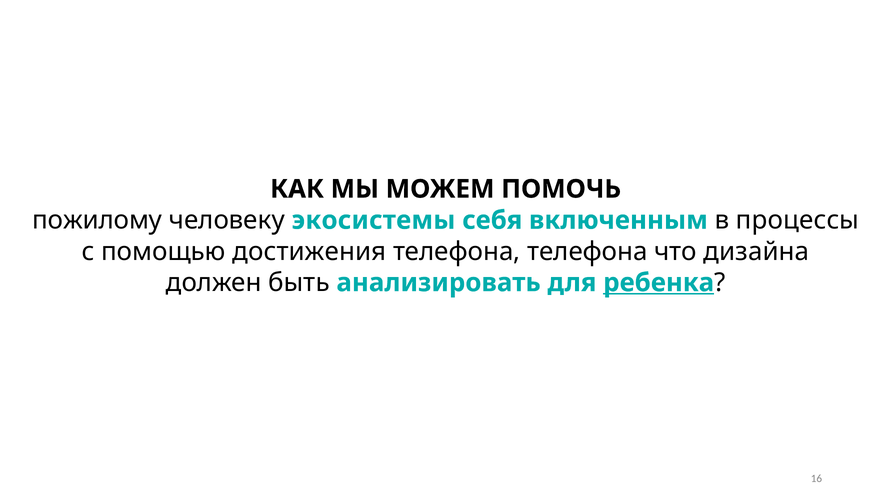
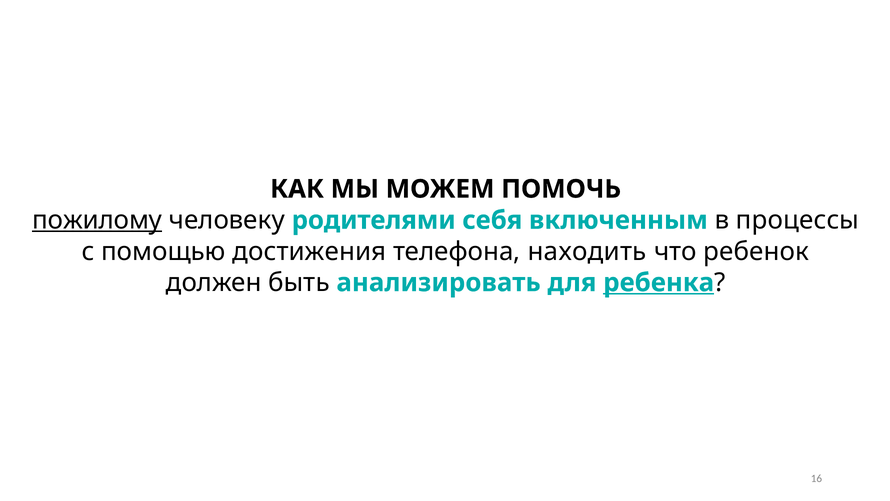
пожилому underline: none -> present
экосистемы: экосистемы -> родителями
телефона телефона: телефона -> находить
дизайна: дизайна -> ребенок
